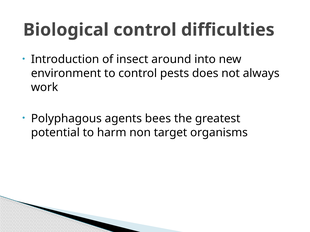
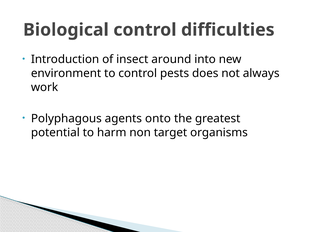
bees: bees -> onto
